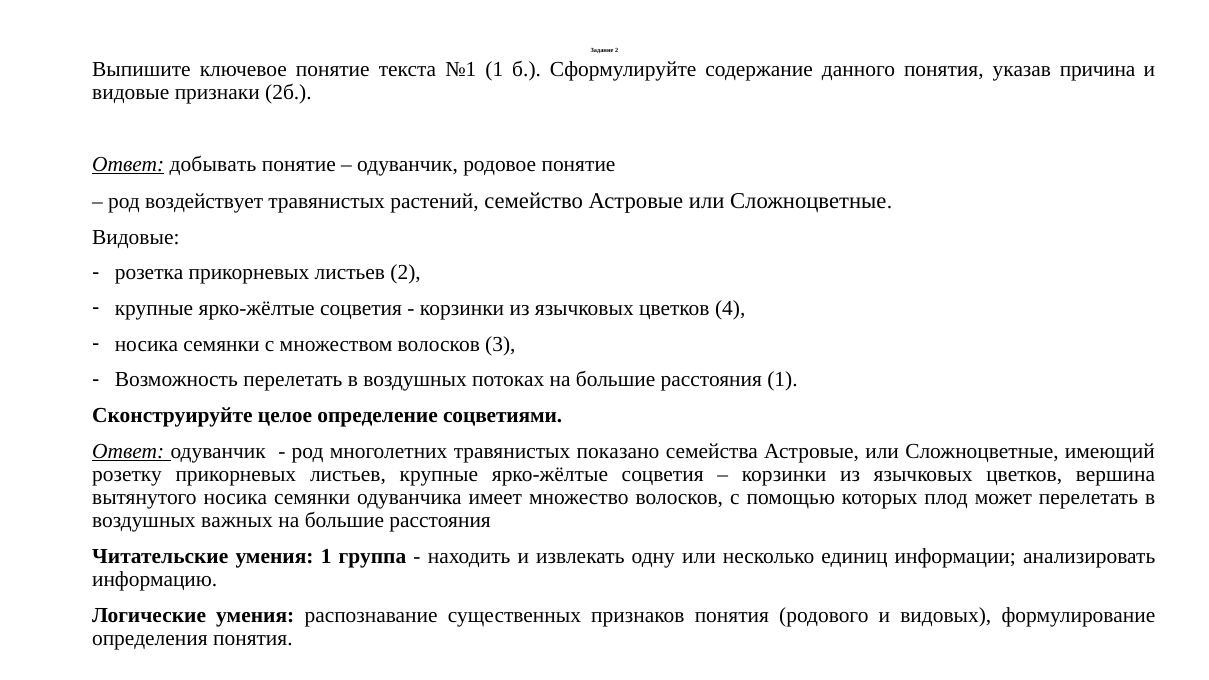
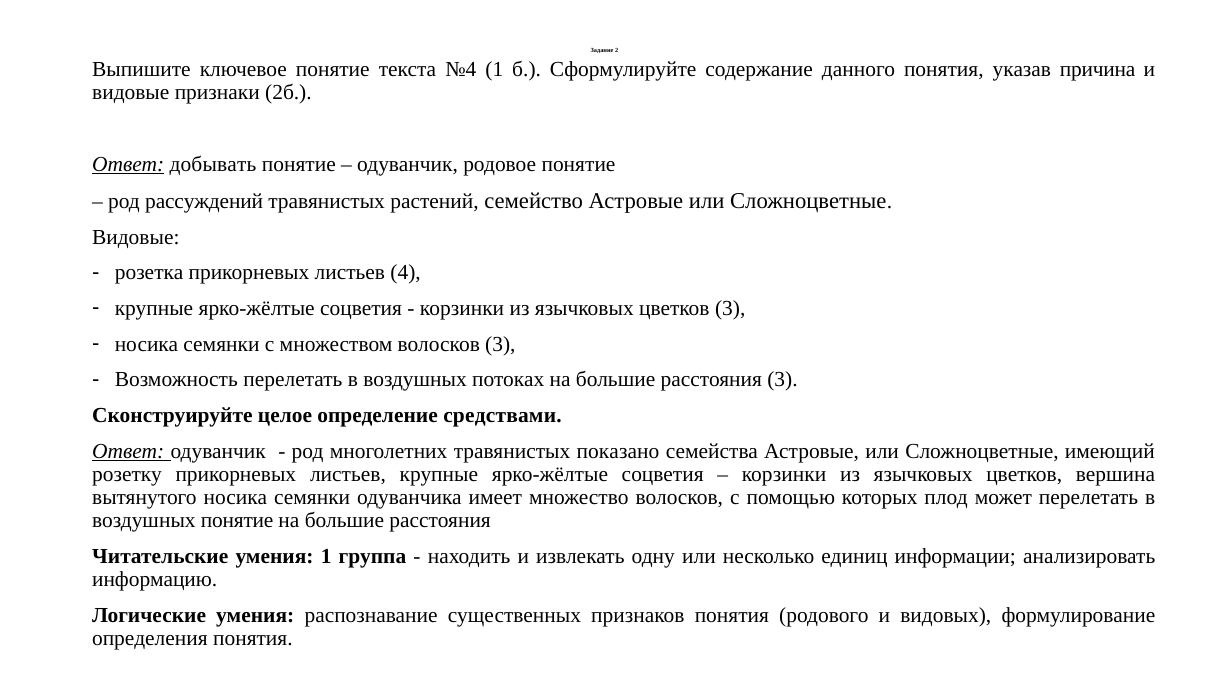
№1: №1 -> №4
воздействует: воздействует -> рассуждений
листьев 2: 2 -> 4
цветков 4: 4 -> 3
расстояния 1: 1 -> 3
соцветиями: соцветиями -> средствами
воздушных важных: важных -> понятие
